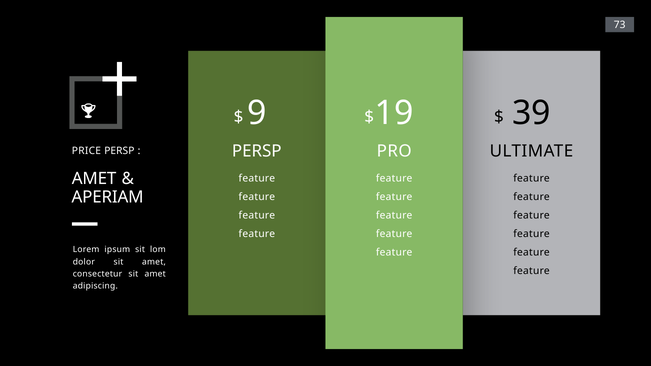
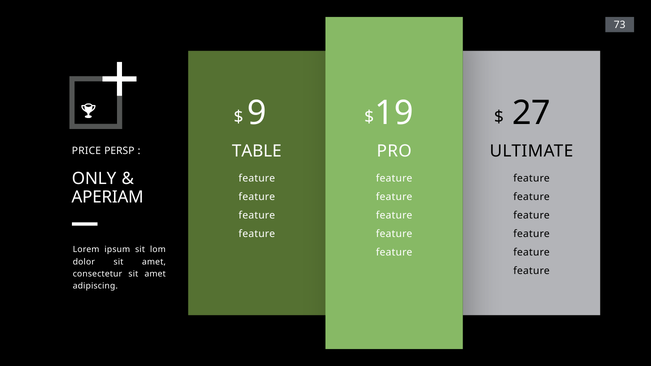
39: 39 -> 27
PERSP at (257, 151): PERSP -> TABLE
AMET at (94, 179): AMET -> ONLY
